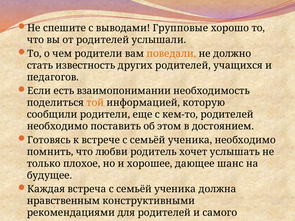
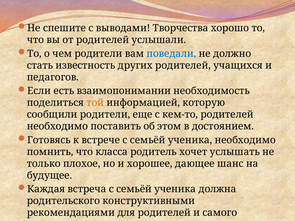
Групповые: Групповые -> Творчества
поведали colour: orange -> blue
любви: любви -> класса
нравственным: нравственным -> родительского
